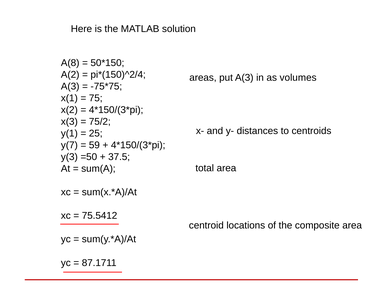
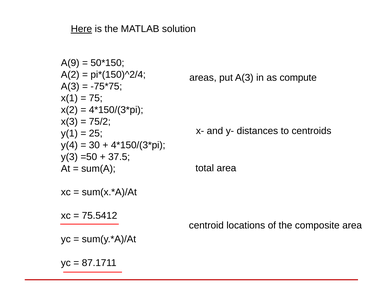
Here underline: none -> present
A(8: A(8 -> A(9
volumes: volumes -> compute
y(7: y(7 -> y(4
59: 59 -> 30
